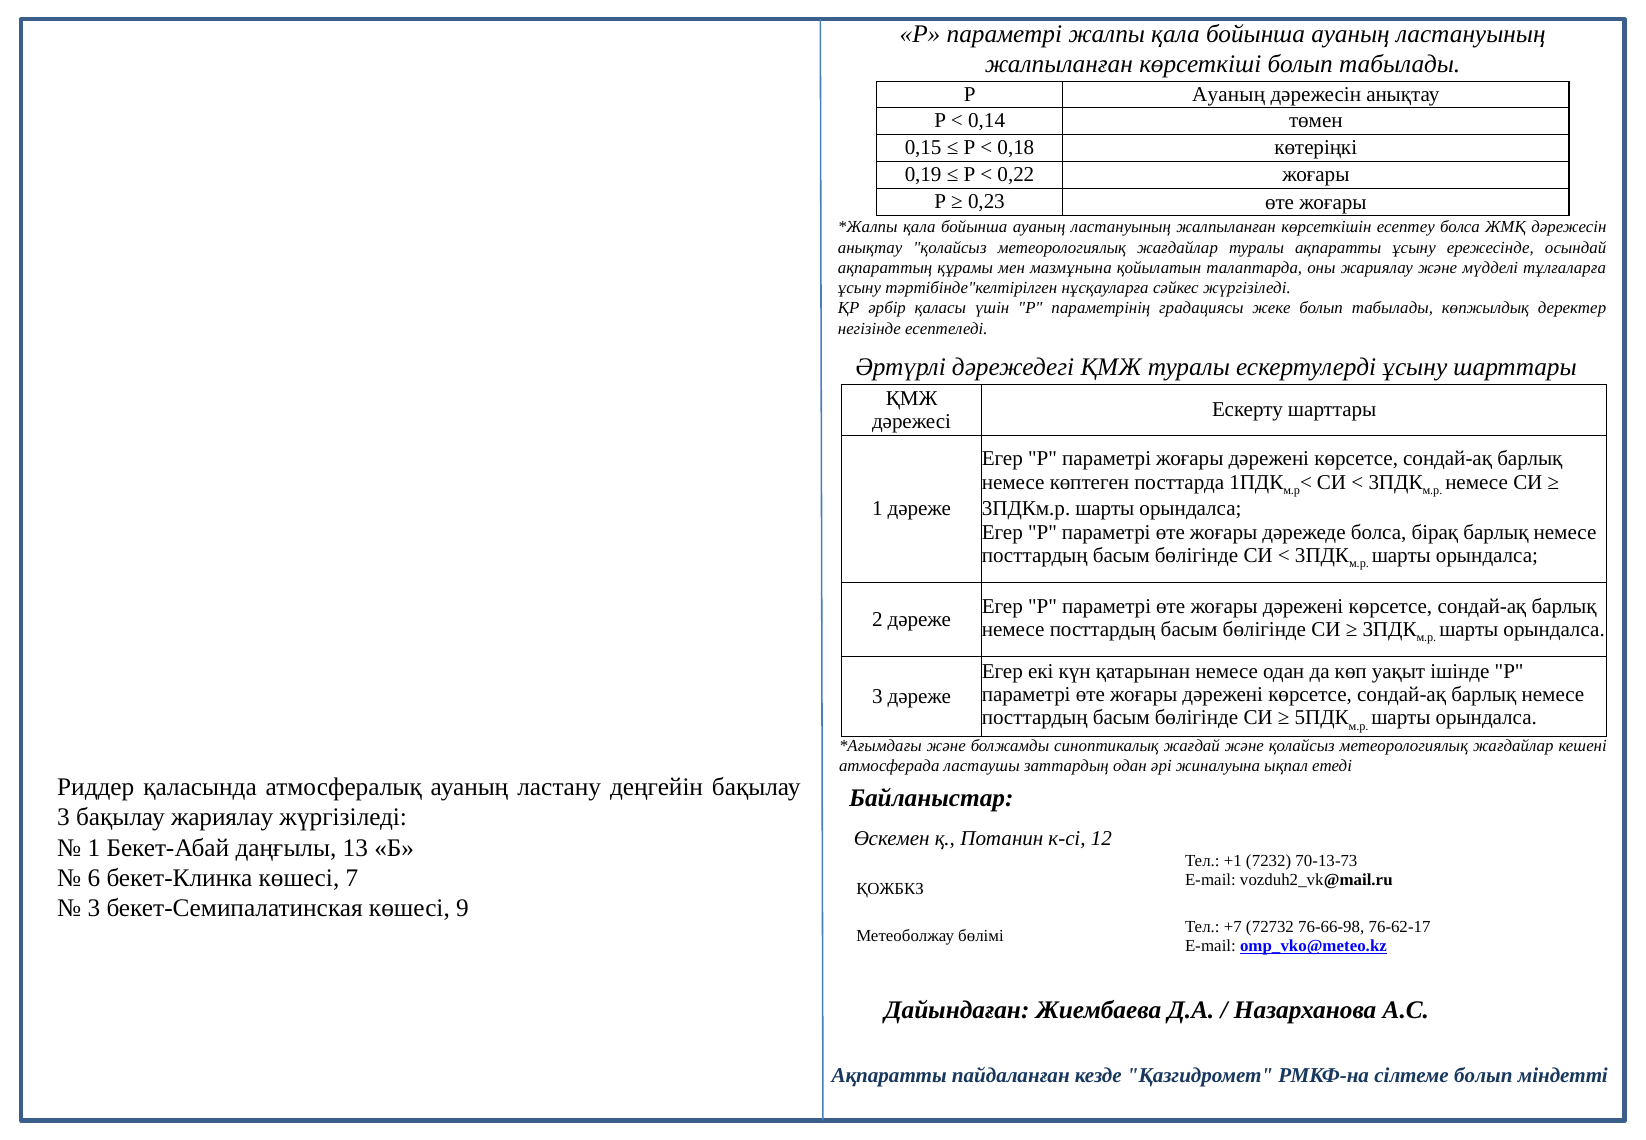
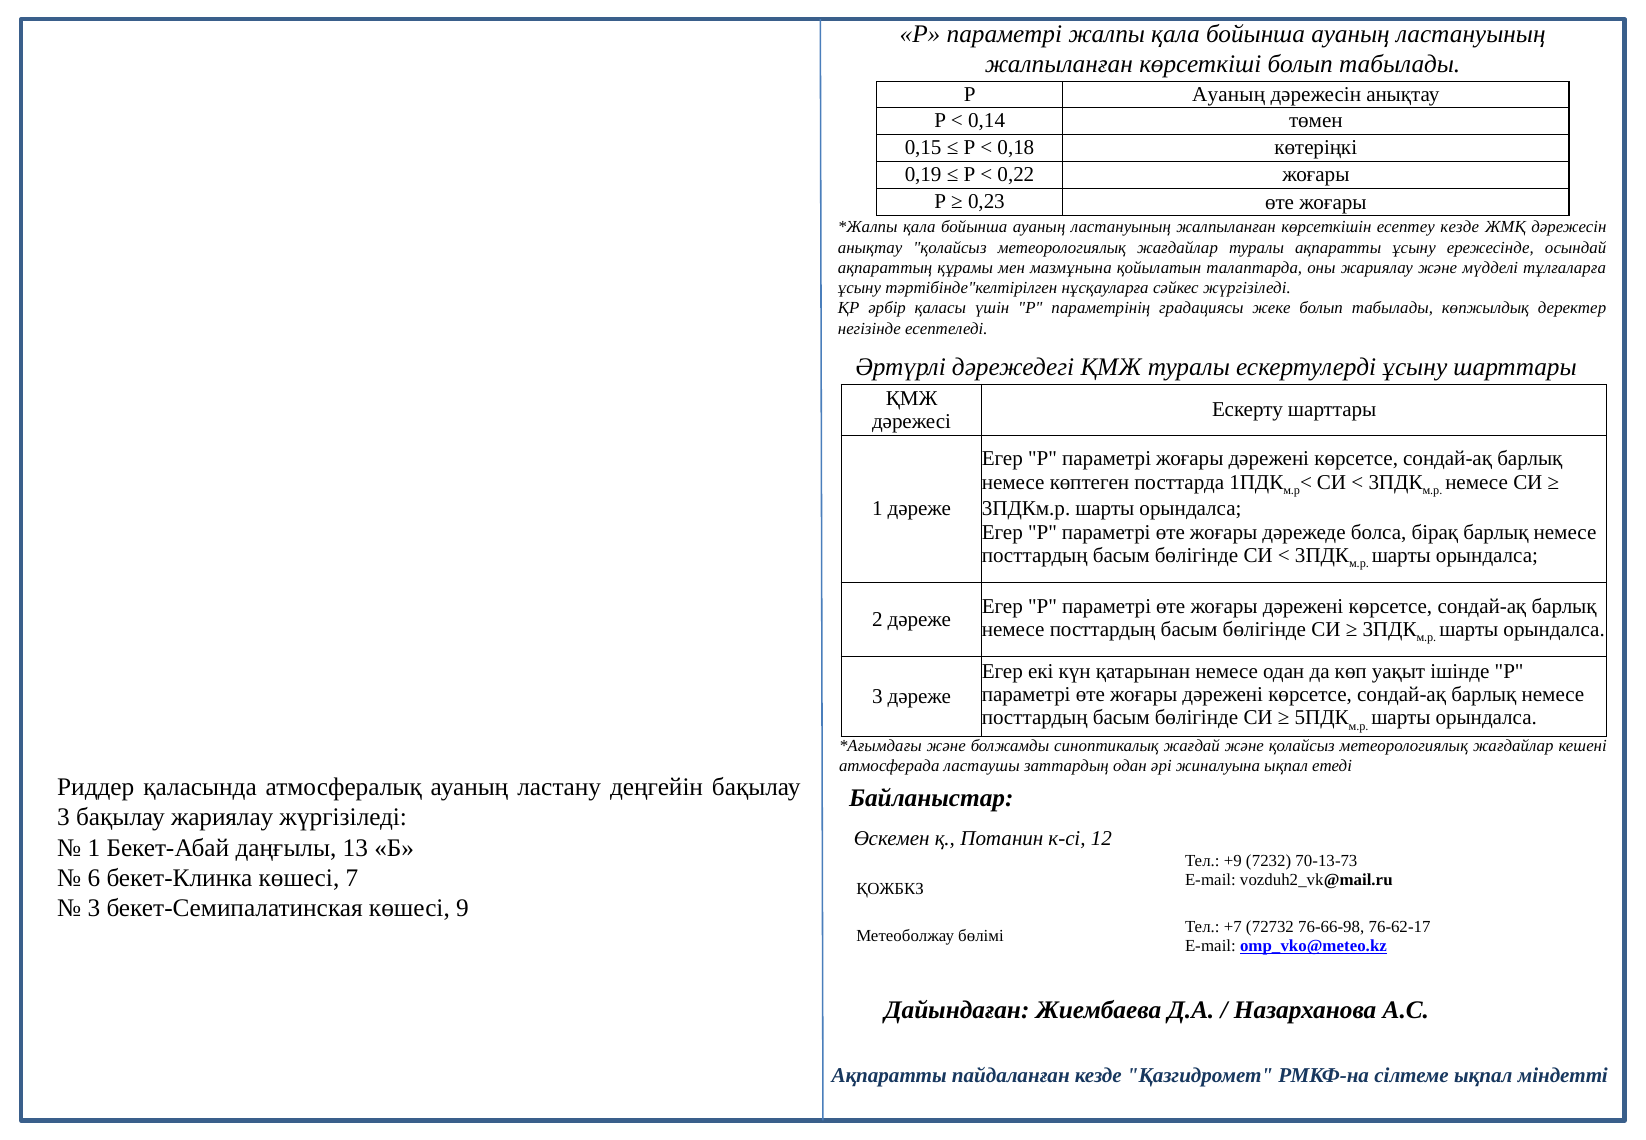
есептеу болса: болса -> кезде
+1: +1 -> +9
сілтеме болып: болып -> ықпал
